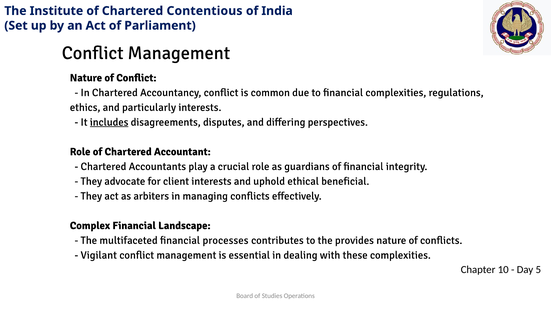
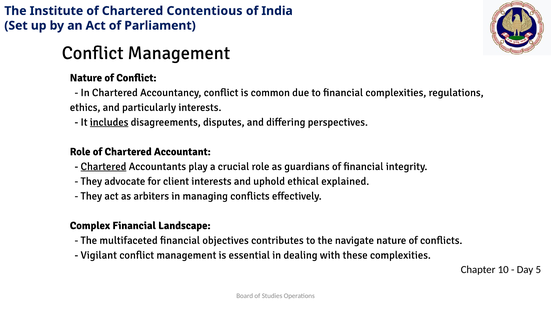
Chartered at (103, 166) underline: none -> present
beneficial: beneficial -> explained
processes: processes -> objectives
provides: provides -> navigate
